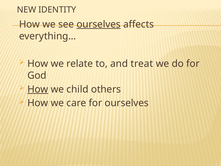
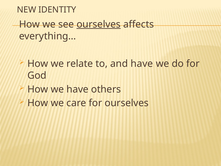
and treat: treat -> have
How at (38, 89) underline: present -> none
we child: child -> have
